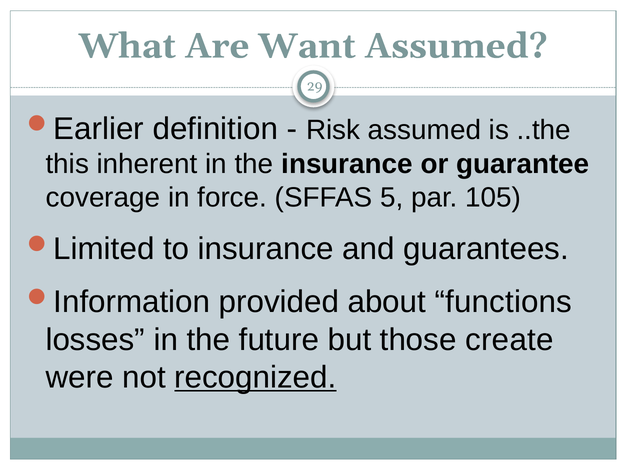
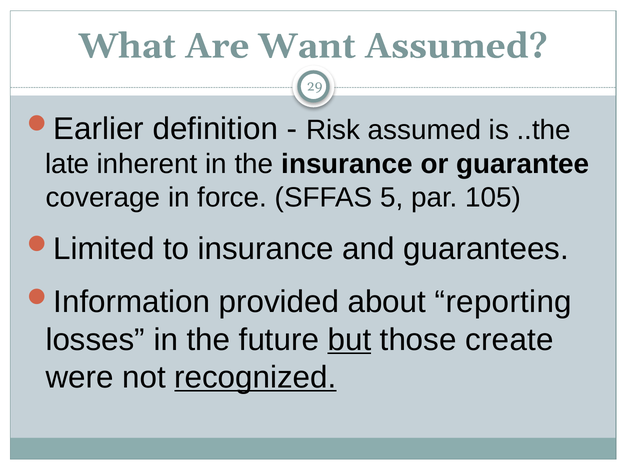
this: this -> late
functions: functions -> reporting
but underline: none -> present
